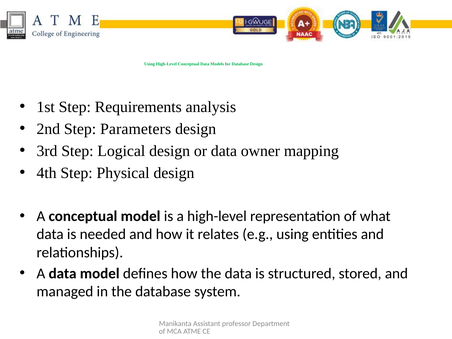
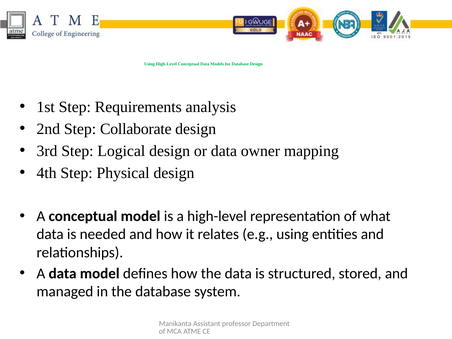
Parameters: Parameters -> Collaborate
